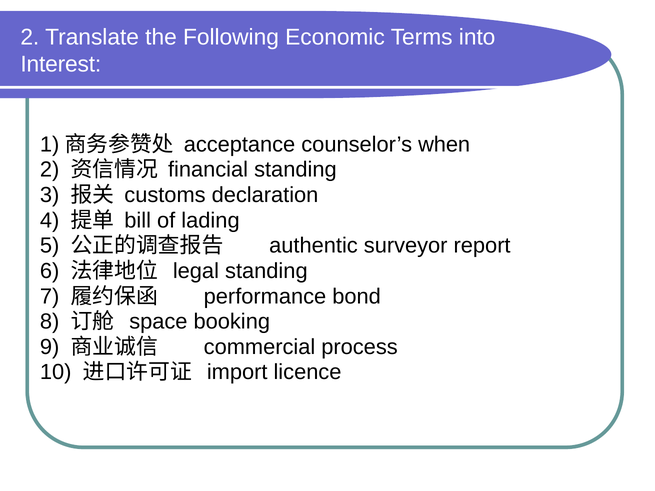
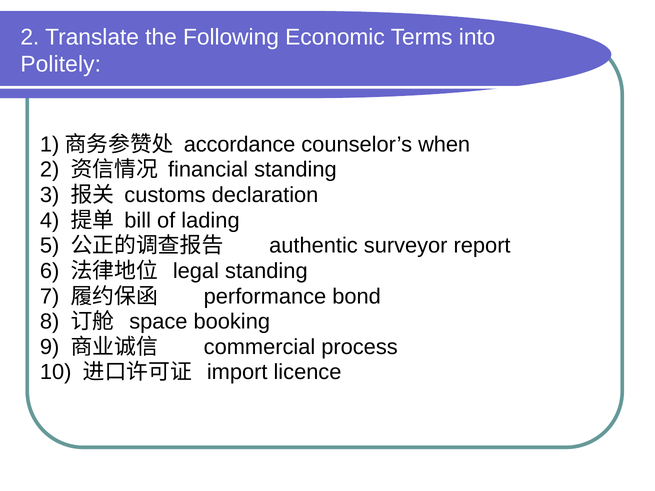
Interest: Interest -> Politely
acceptance: acceptance -> accordance
